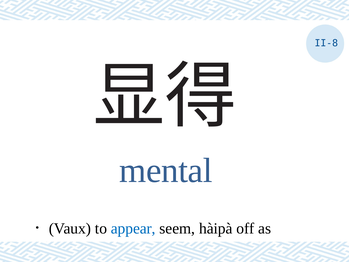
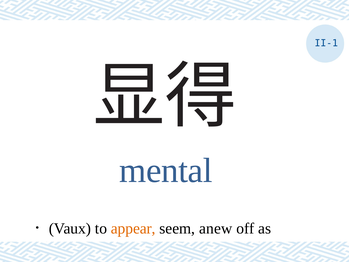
II-8: II-8 -> II-1
appear colour: blue -> orange
hàipà: hàipà -> anew
